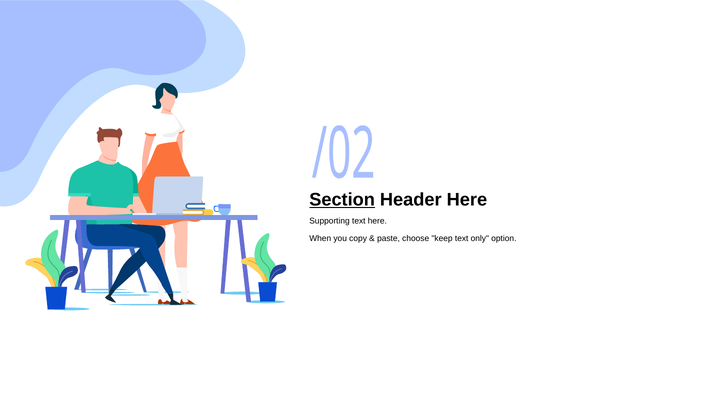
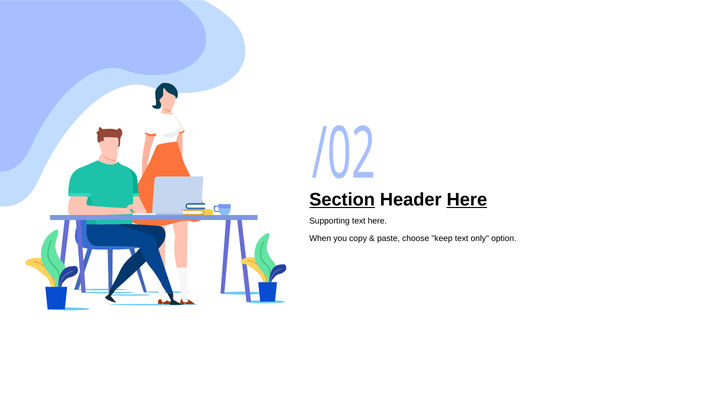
Here at (467, 199) underline: none -> present
